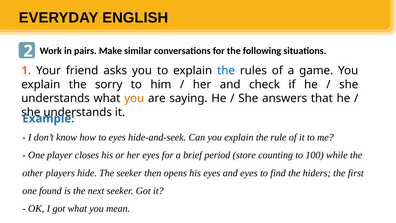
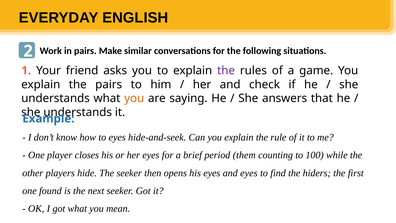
the at (226, 70) colour: blue -> purple
the sorry: sorry -> pairs
store: store -> them
